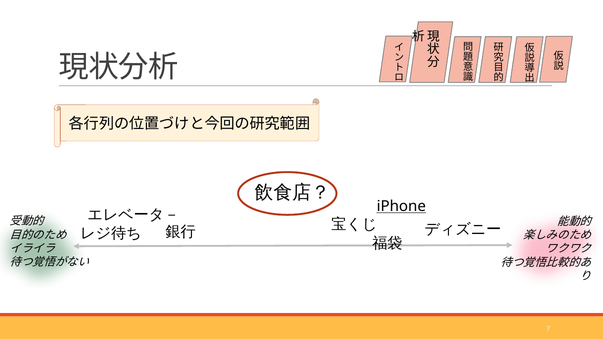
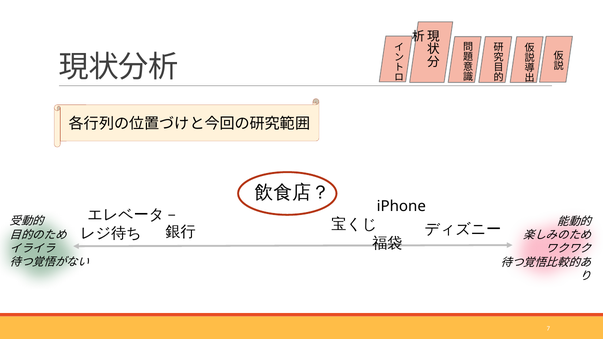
iPhone underline: present -> none
